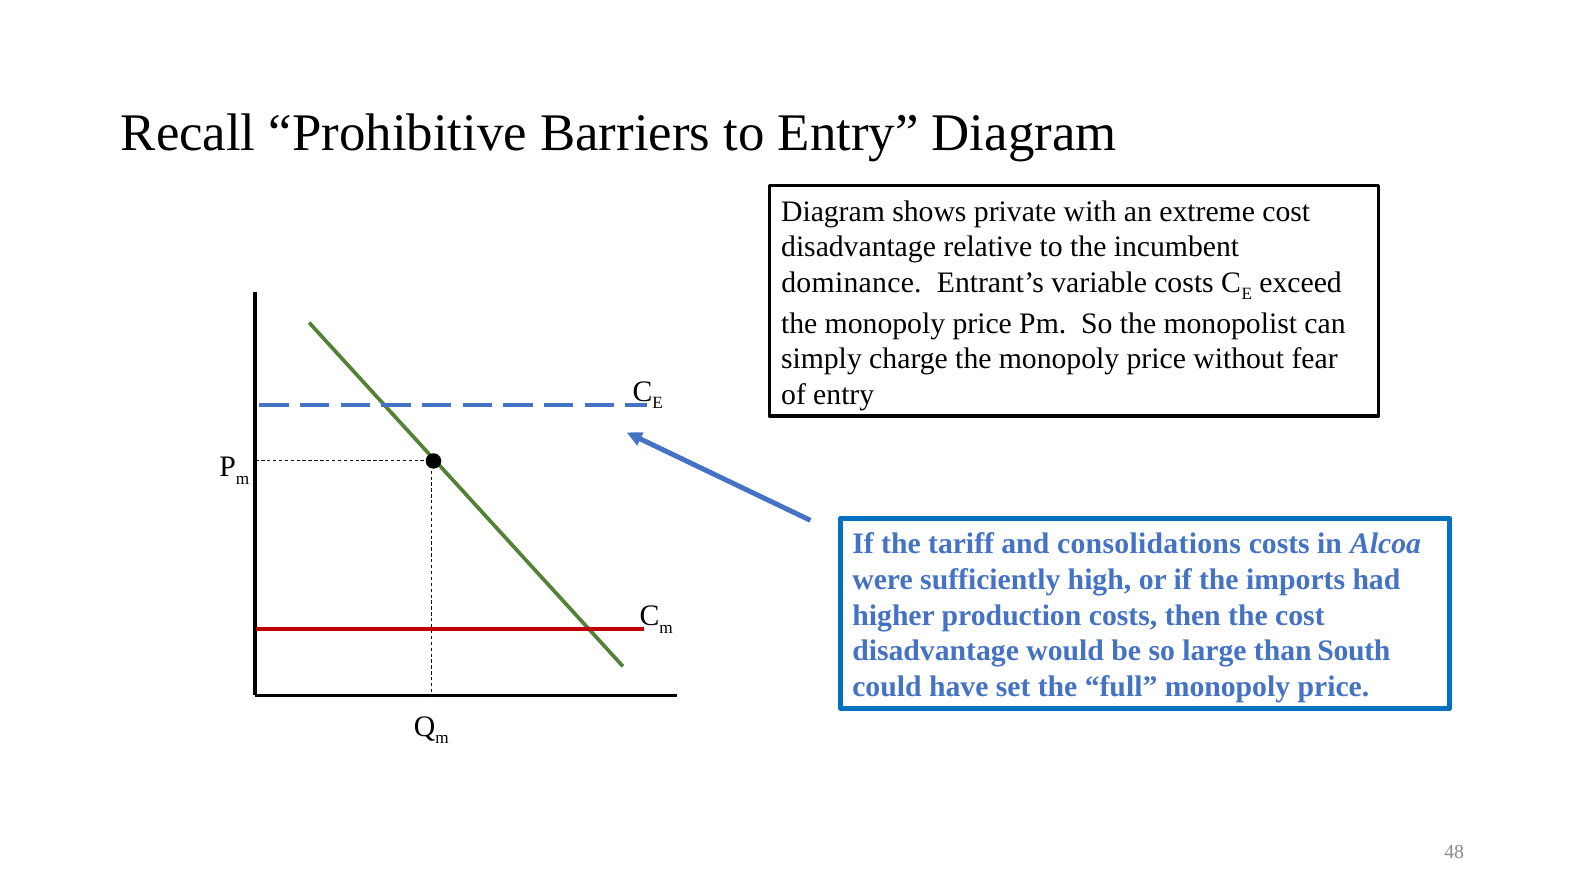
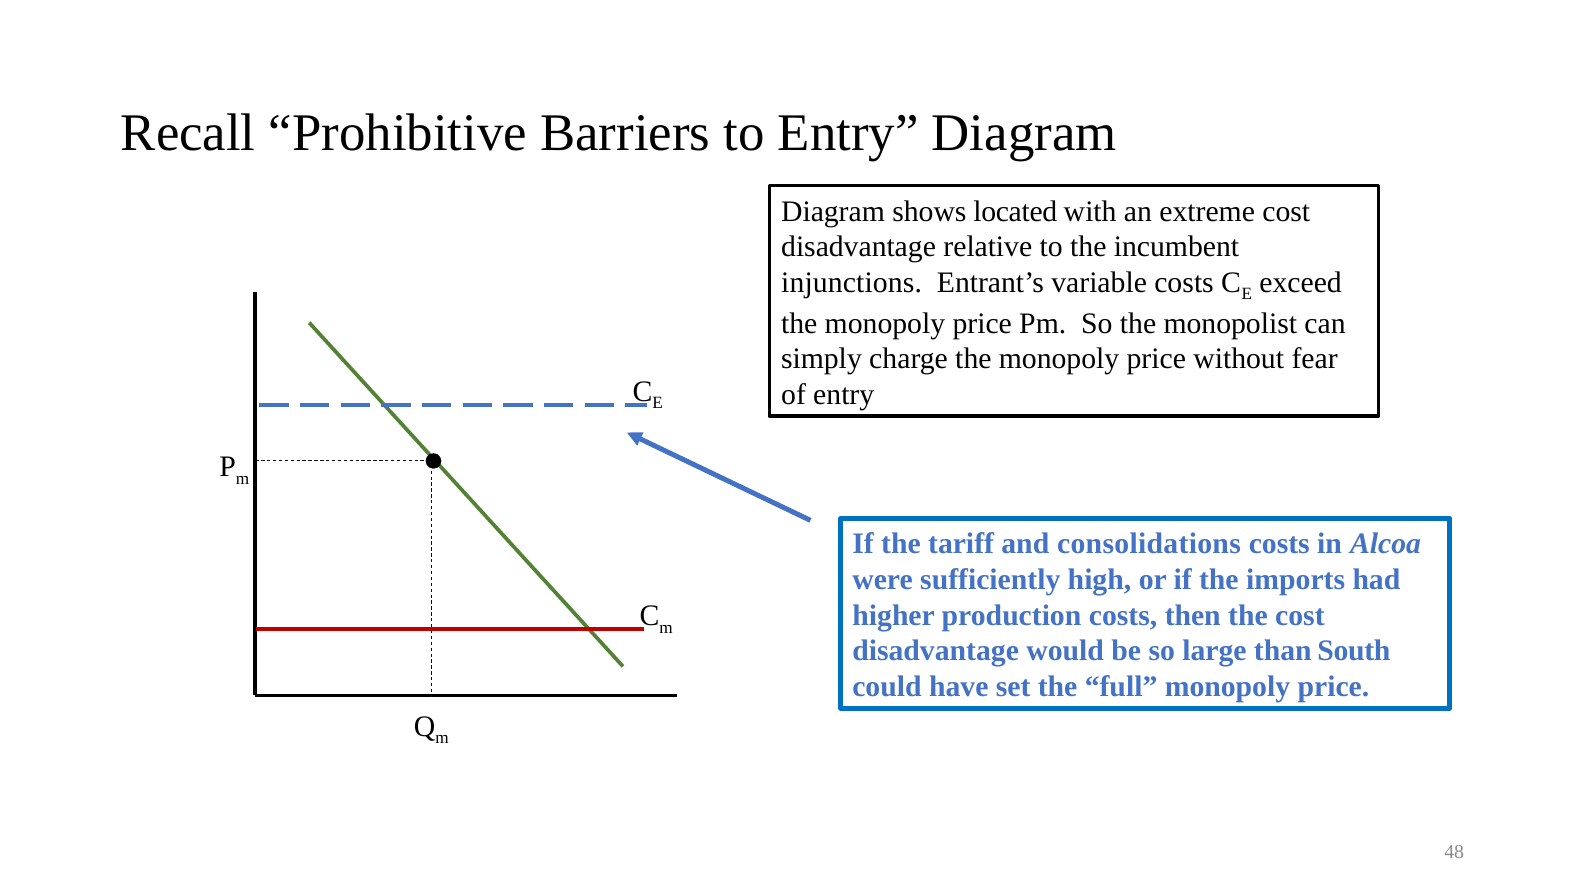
private: private -> located
dominance: dominance -> injunctions
